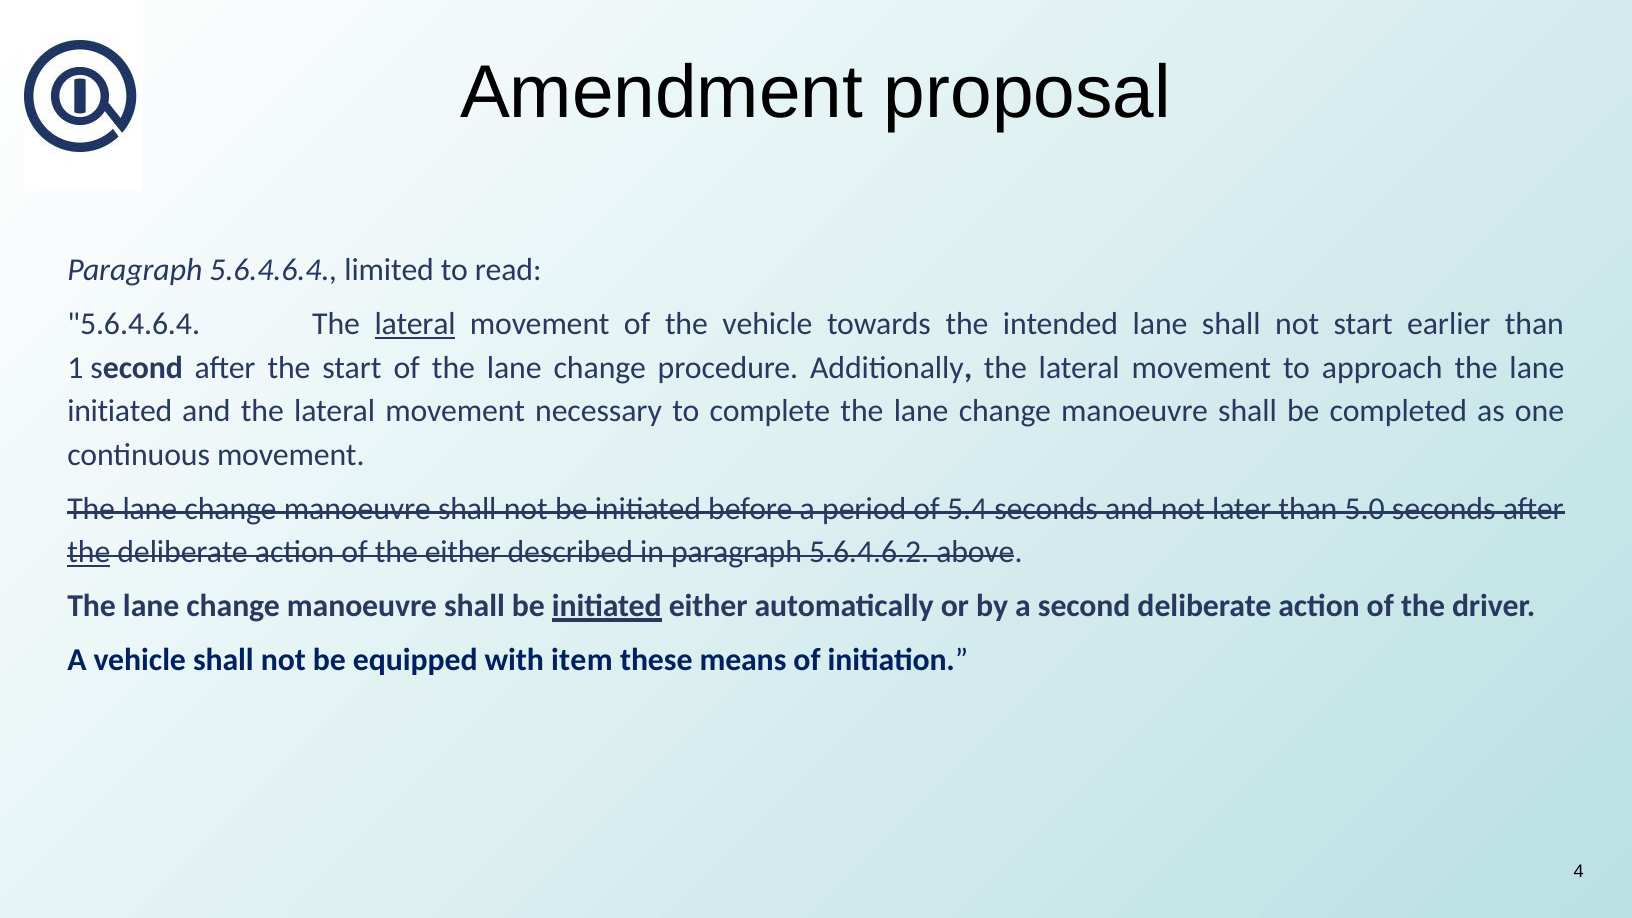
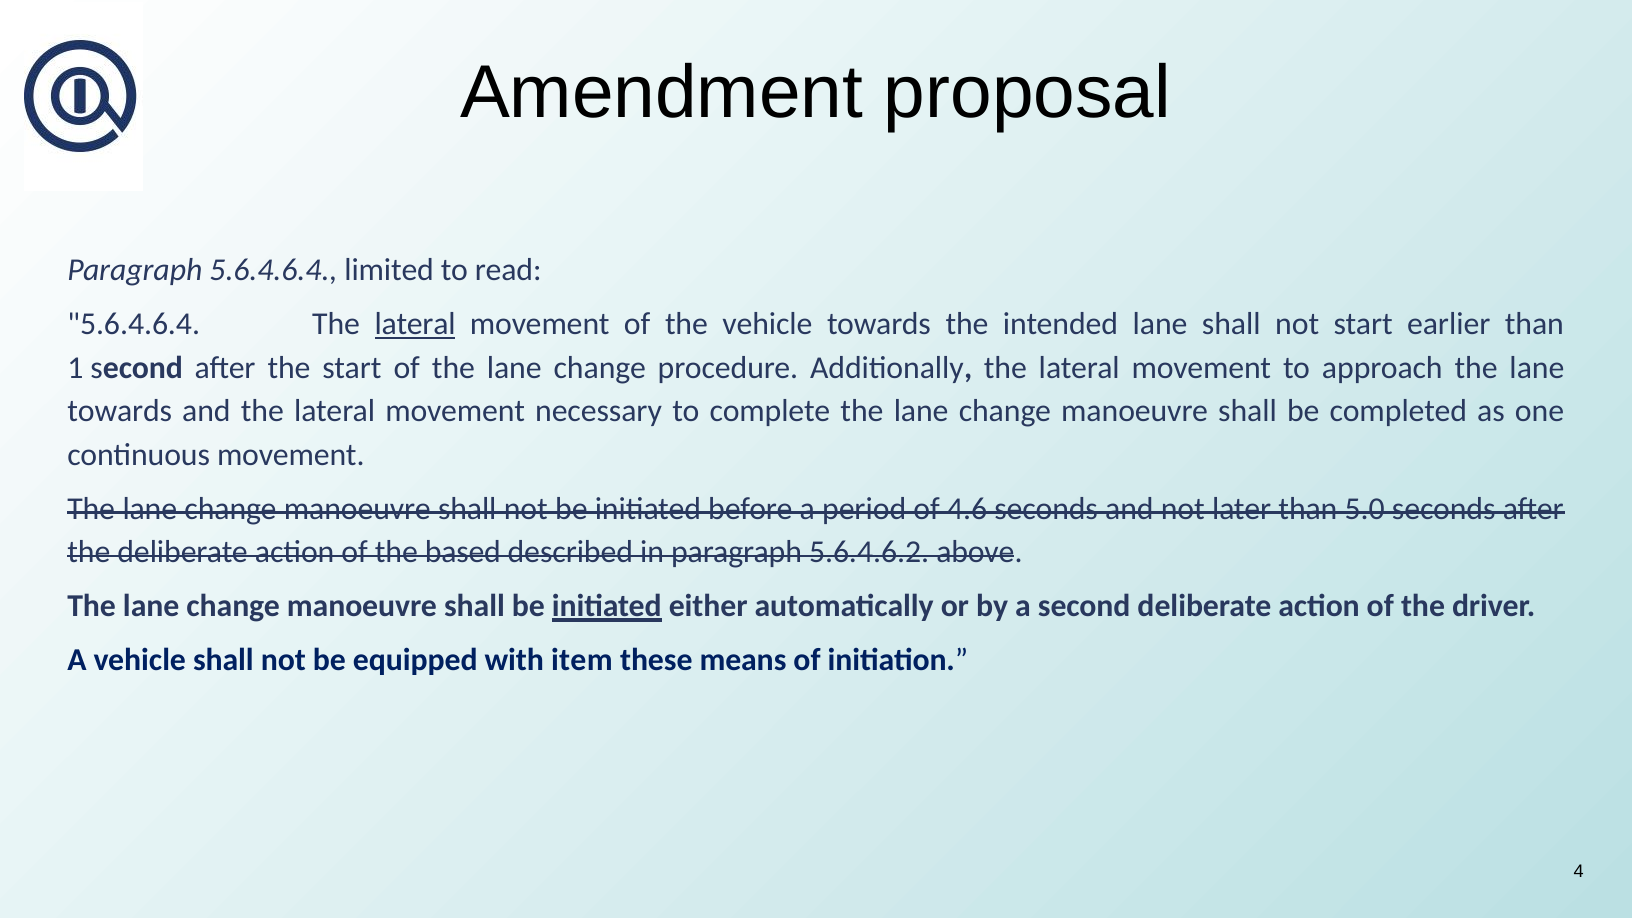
initiated at (120, 411): initiated -> towards
5.4: 5.4 -> 4.6
the at (89, 552) underline: present -> none
the either: either -> based
